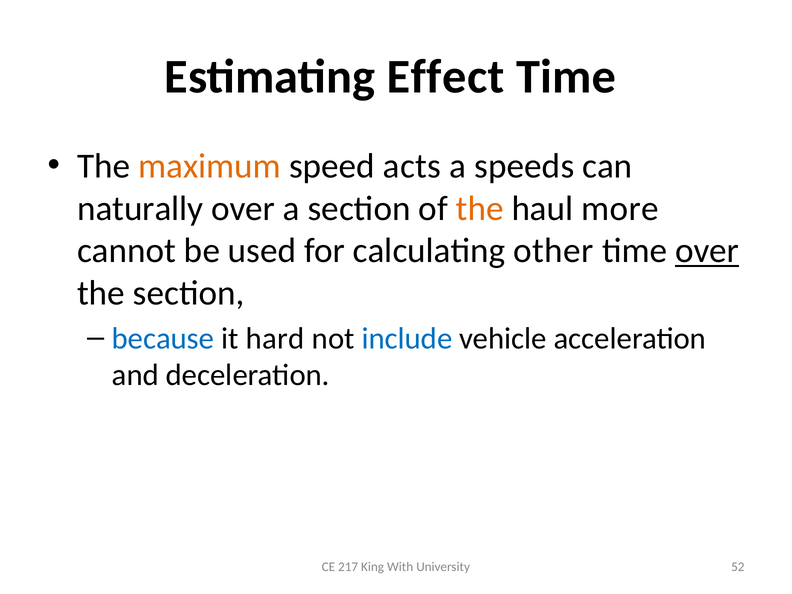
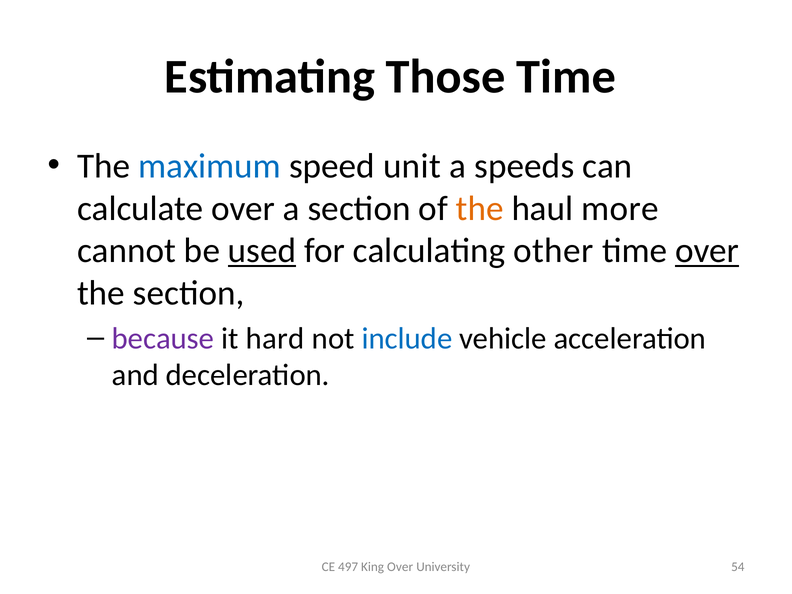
Effect: Effect -> Those
maximum colour: orange -> blue
acts: acts -> unit
naturally: naturally -> calculate
used underline: none -> present
because colour: blue -> purple
217: 217 -> 497
King With: With -> Over
52: 52 -> 54
